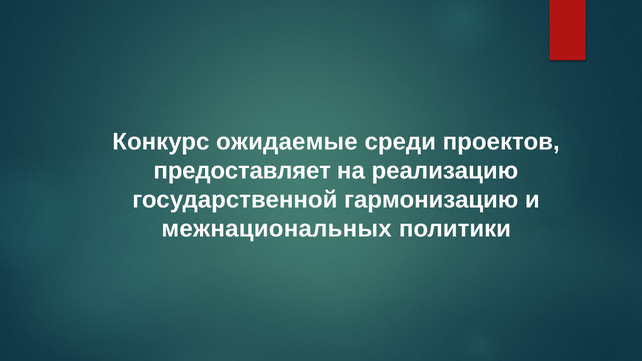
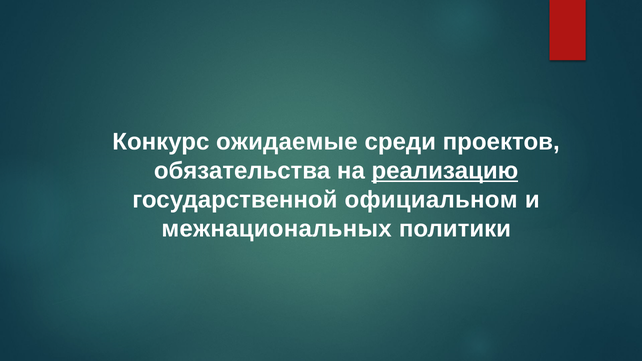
предоставляет: предоставляет -> обязательства
реализацию underline: none -> present
гармонизацию: гармонизацию -> официальном
